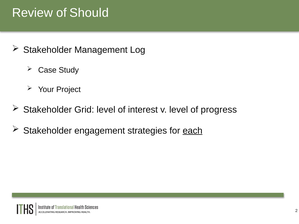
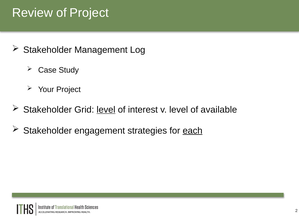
of Should: Should -> Project
level at (106, 110) underline: none -> present
progress: progress -> available
